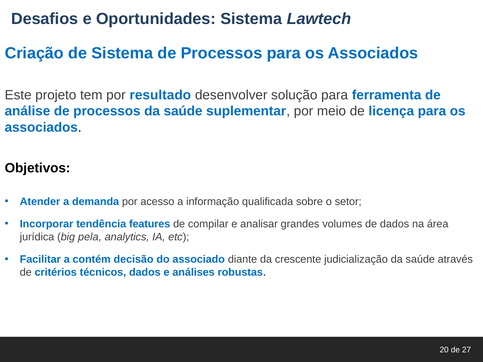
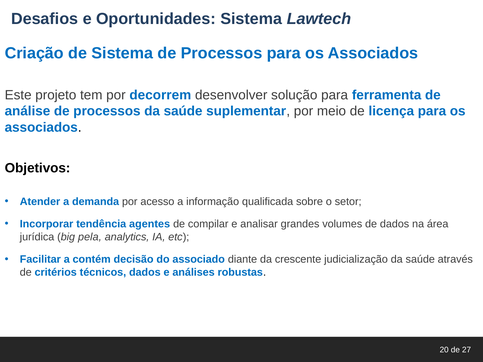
resultado: resultado -> decorrem
features: features -> agentes
